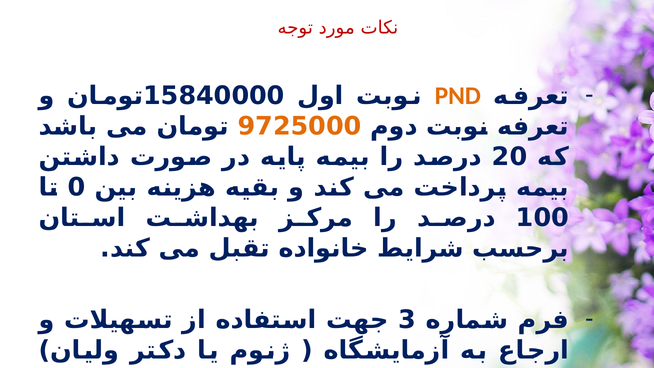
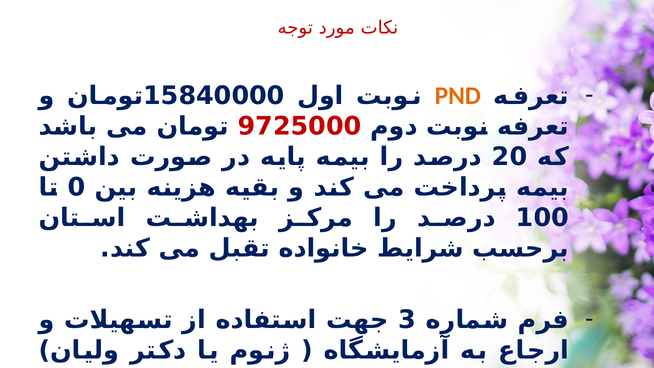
9725000 colour: orange -> red
